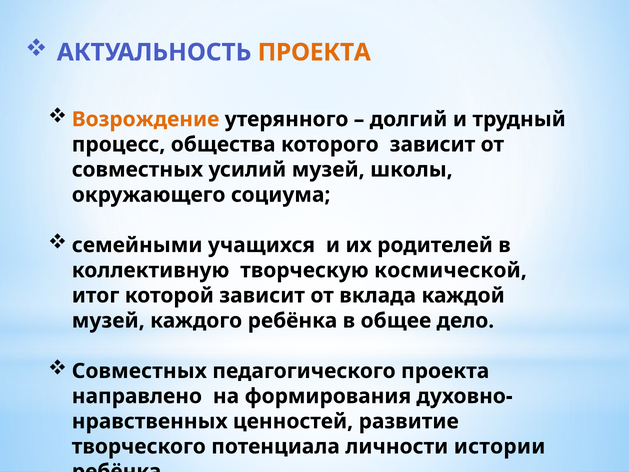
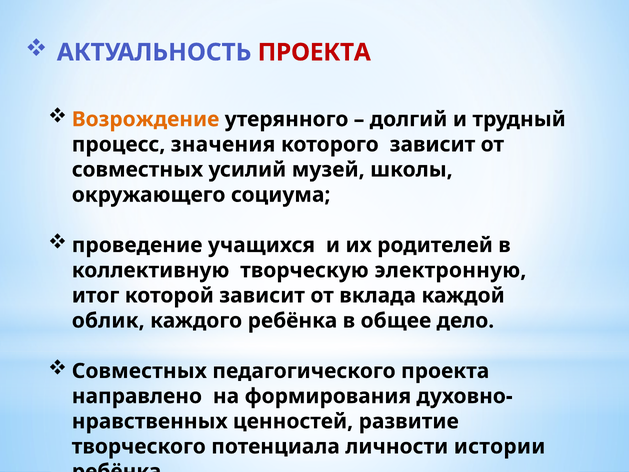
ПРОЕКТА at (314, 52) colour: orange -> red
общества: общества -> значения
семейными: семейными -> проведение
космической: космической -> электронную
музей at (108, 321): музей -> облик
